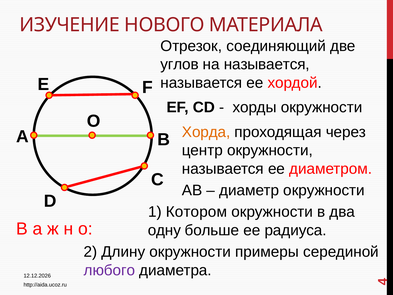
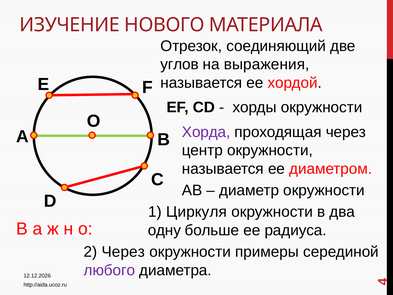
на называется: называется -> выражения
Хорда colour: orange -> purple
Котором: Котором -> Циркуля
2 Длину: Длину -> Через
